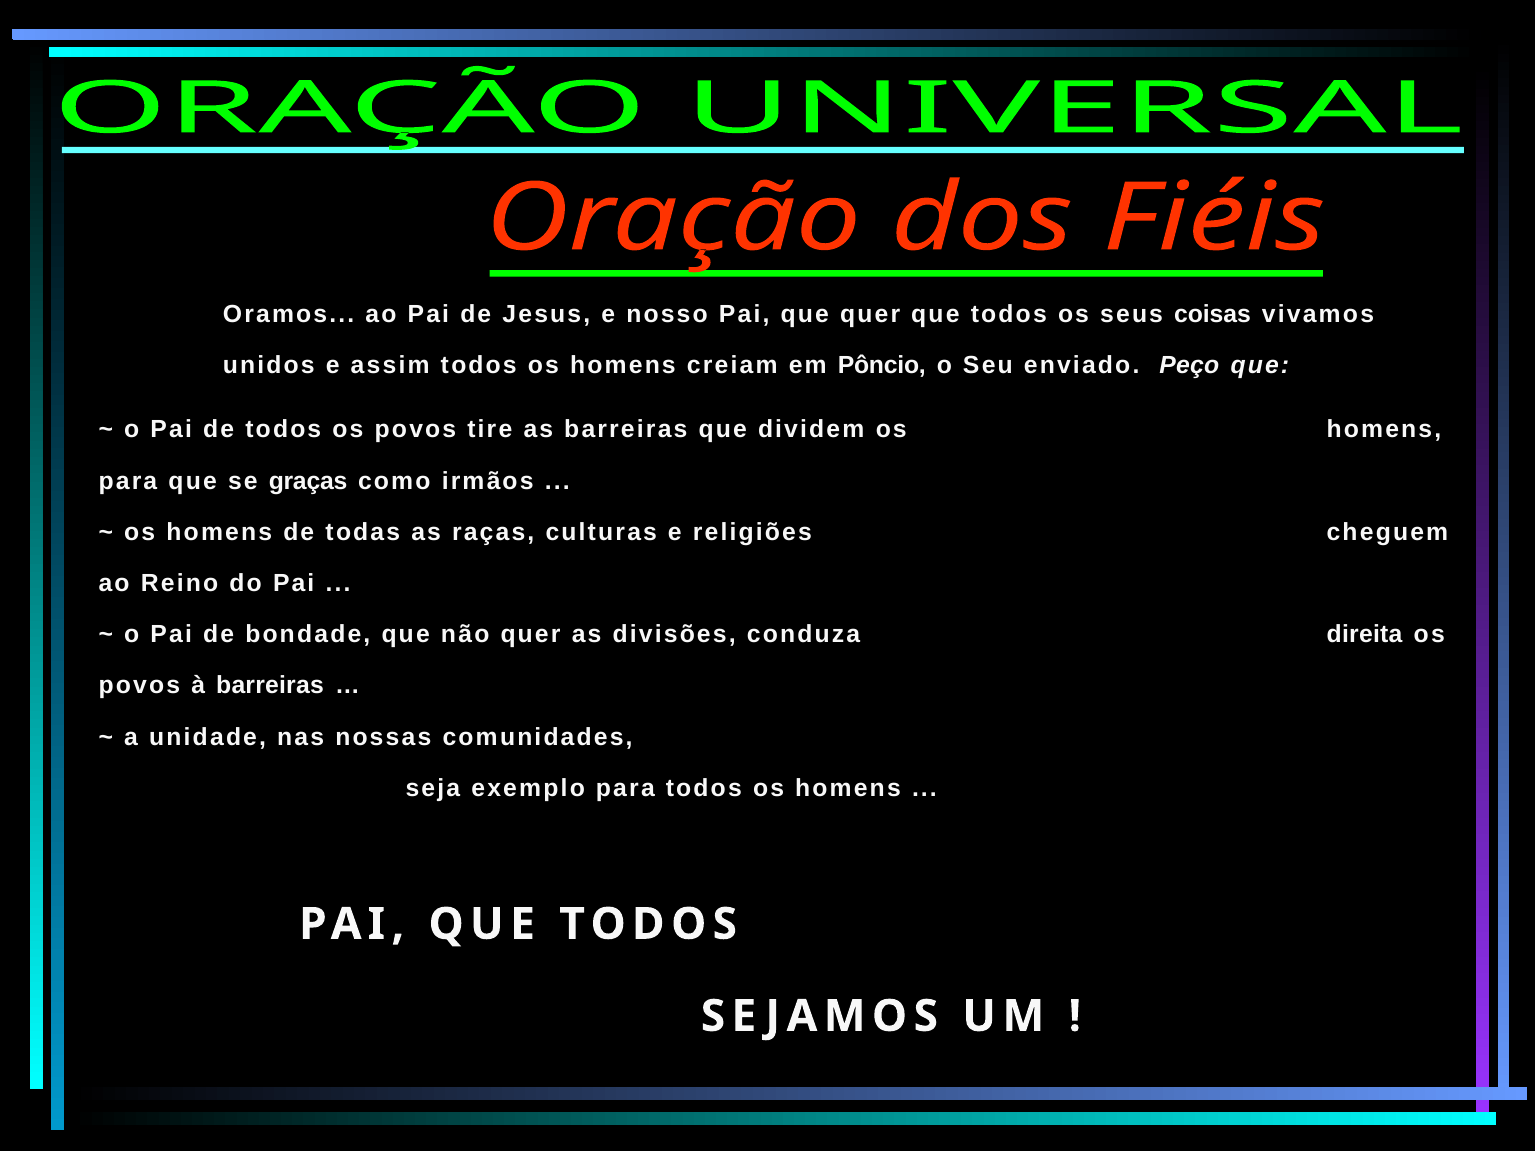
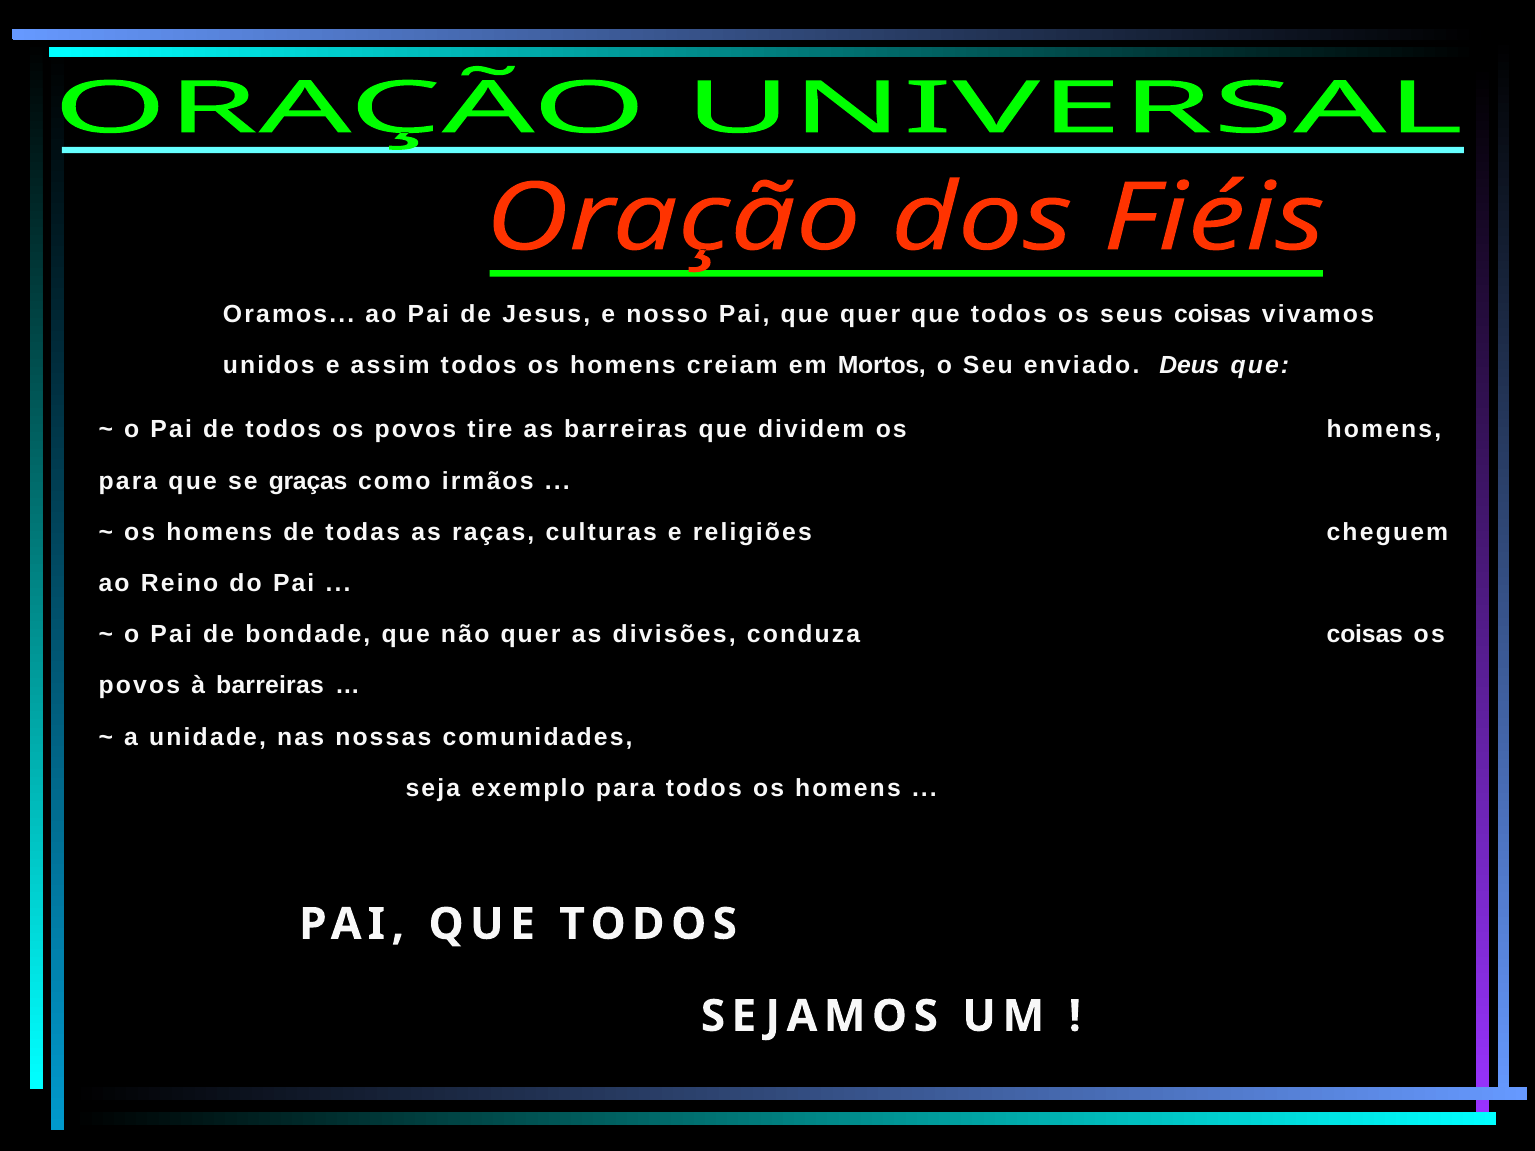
Pôncio: Pôncio -> Mortos
Peço: Peço -> Deus
conduza direita: direita -> coisas
